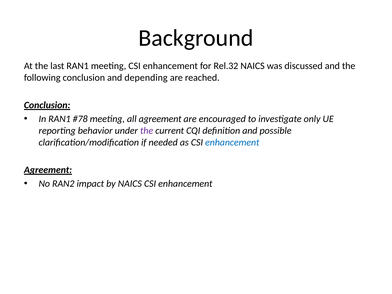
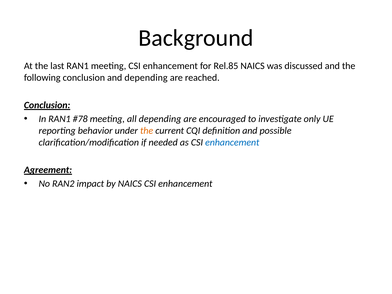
Rel.32: Rel.32 -> Rel.85
all agreement: agreement -> depending
the at (147, 131) colour: purple -> orange
